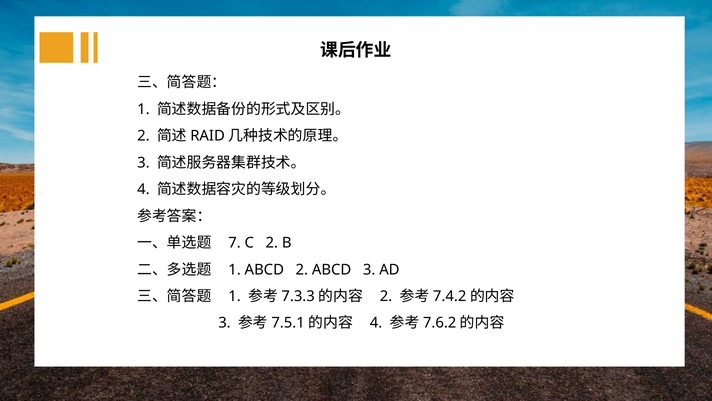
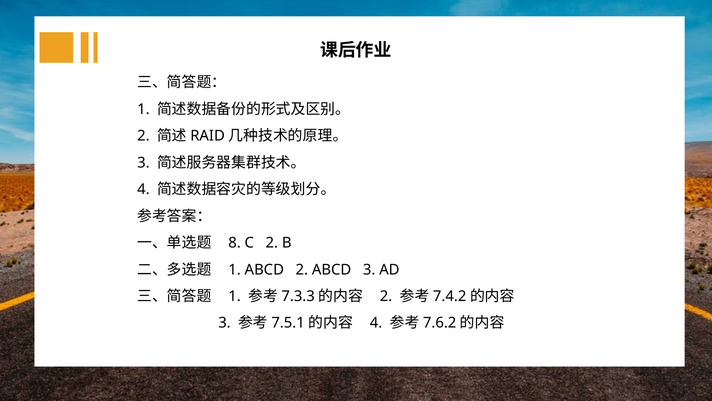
7: 7 -> 8
